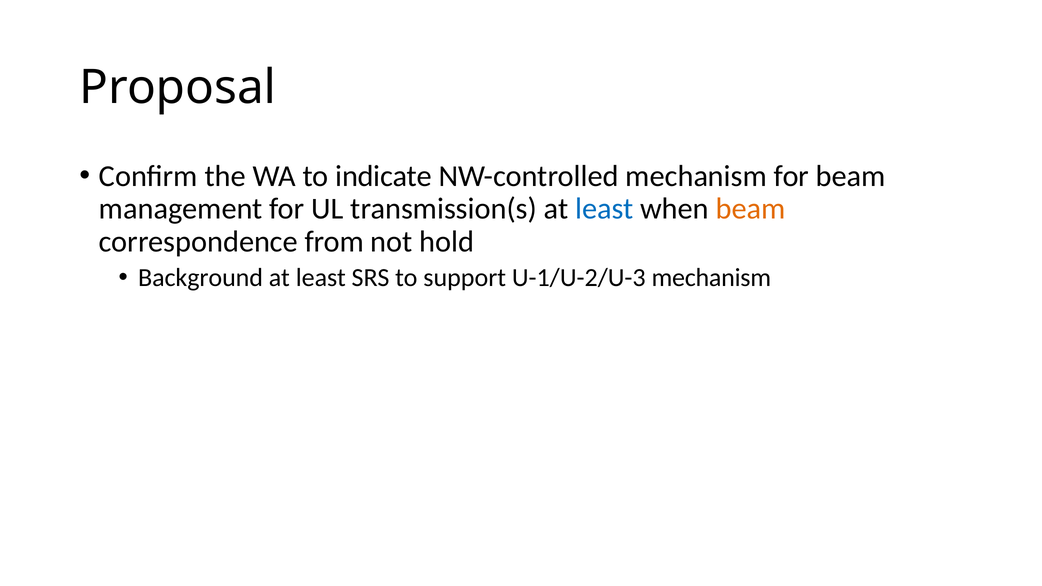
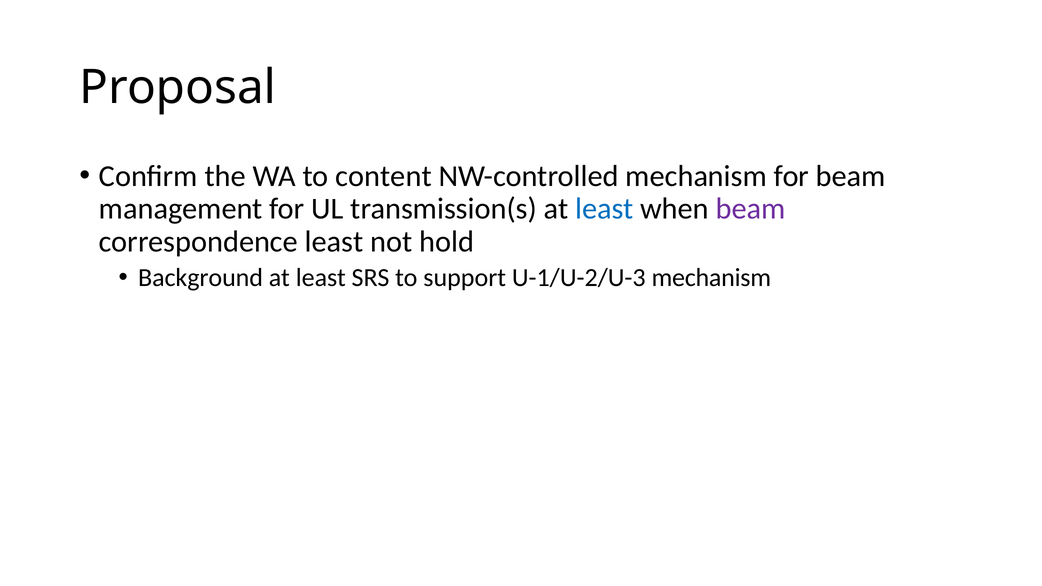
indicate: indicate -> content
beam at (751, 209) colour: orange -> purple
correspondence from: from -> least
